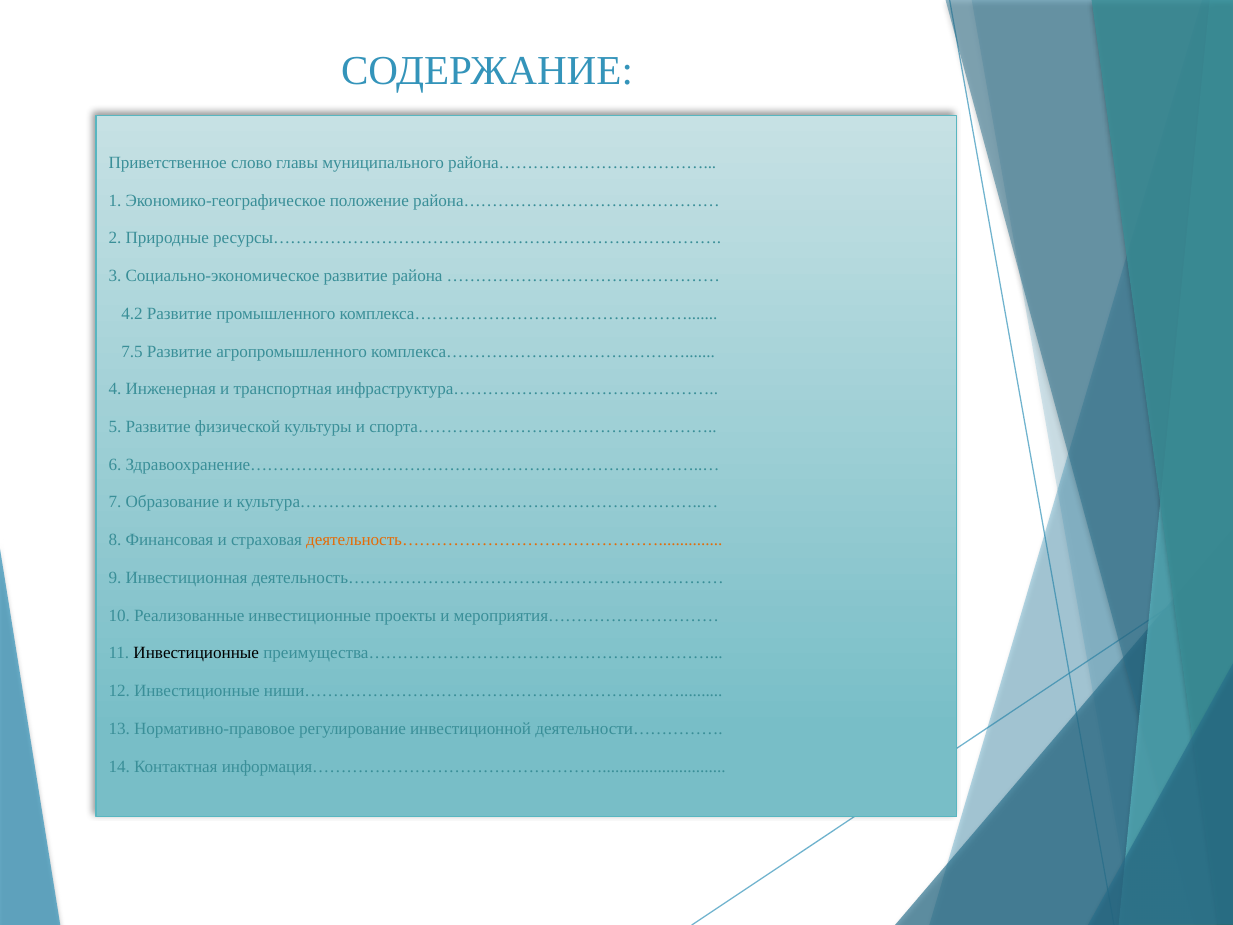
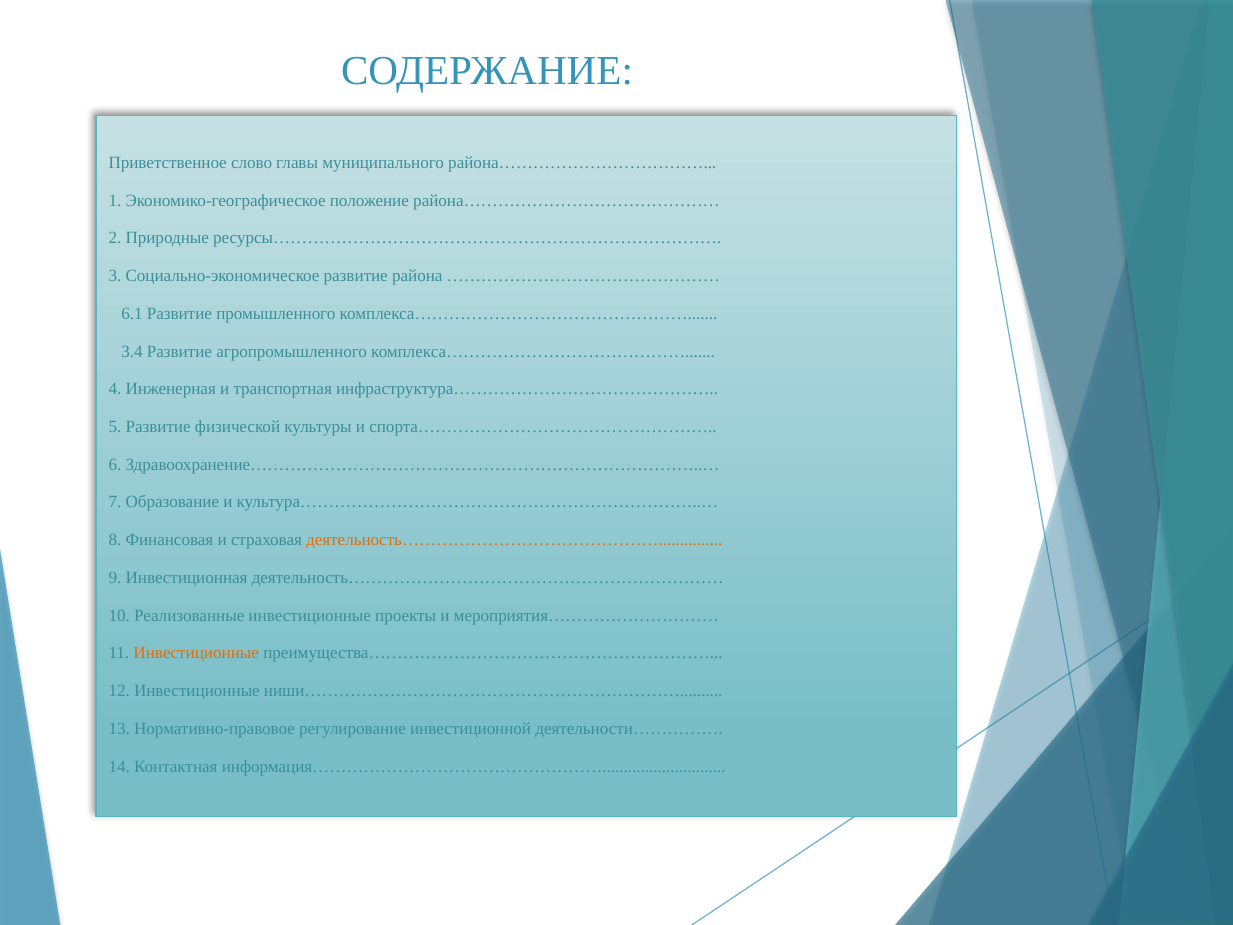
4.2: 4.2 -> 6.1
7.5: 7.5 -> 3.4
Инвестиционные at (196, 653) colour: black -> orange
